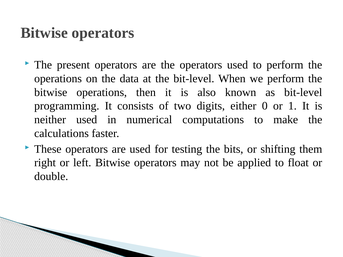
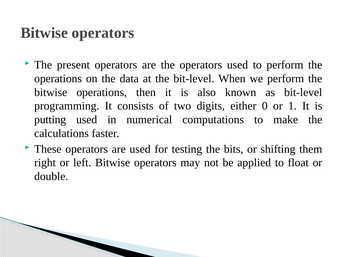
neither: neither -> putting
